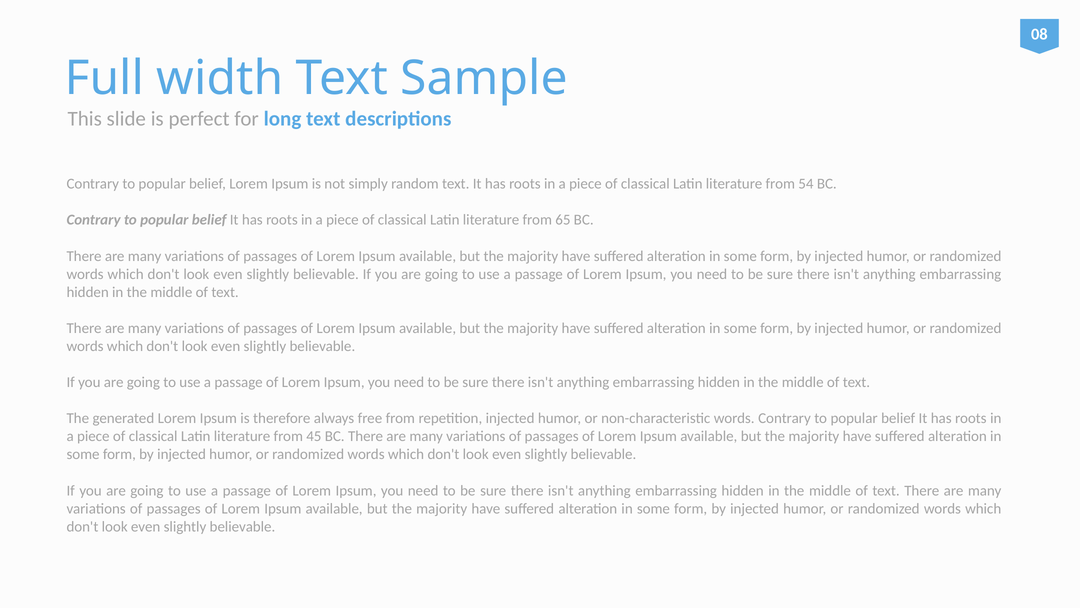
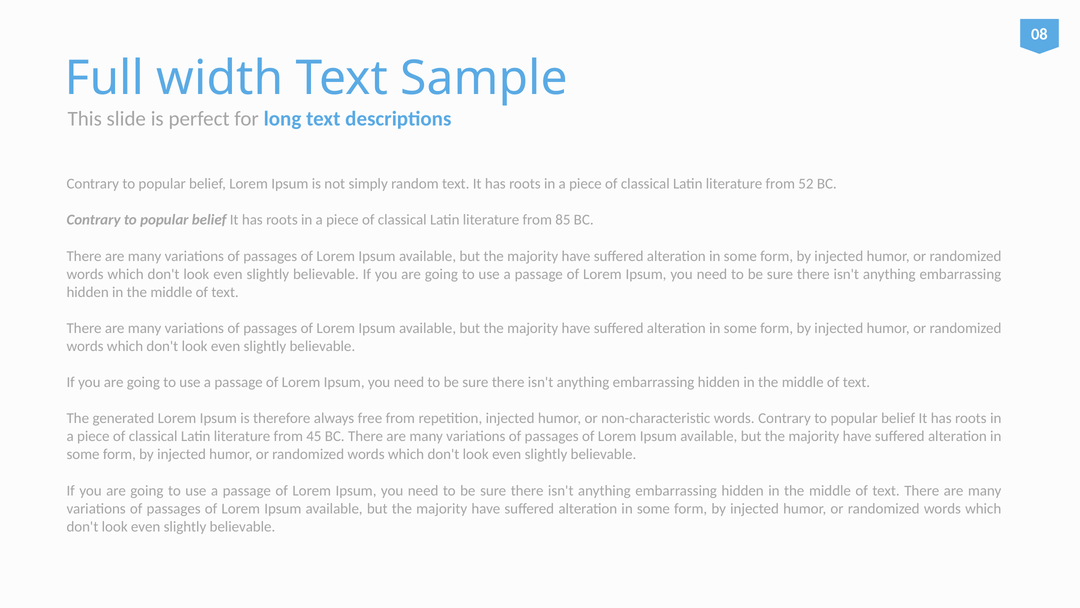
54: 54 -> 52
65: 65 -> 85
